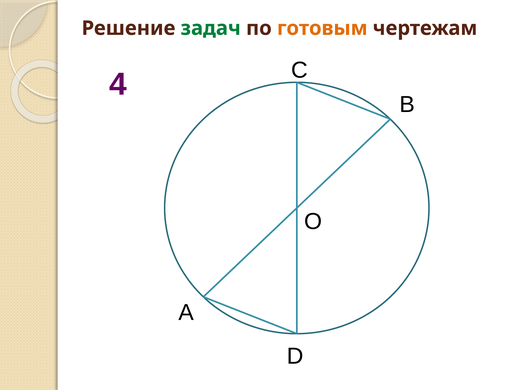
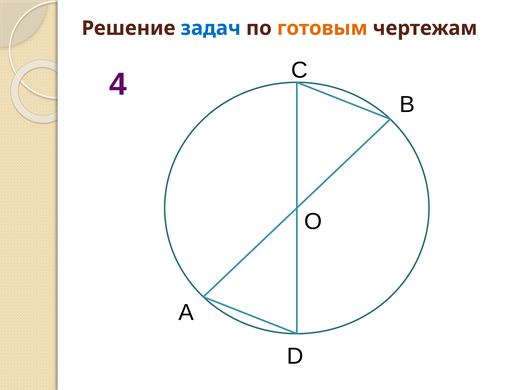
задач colour: green -> blue
